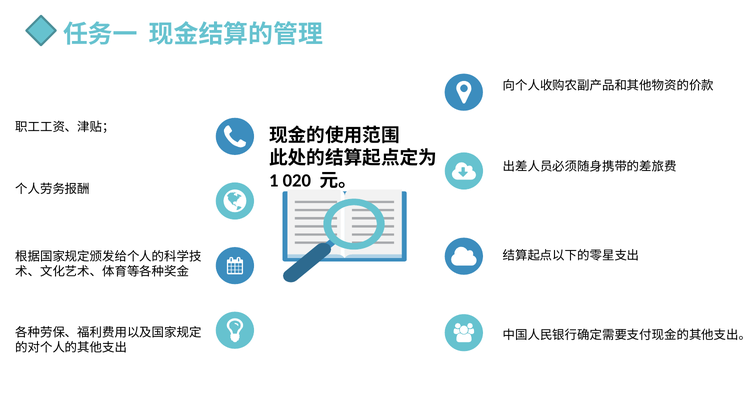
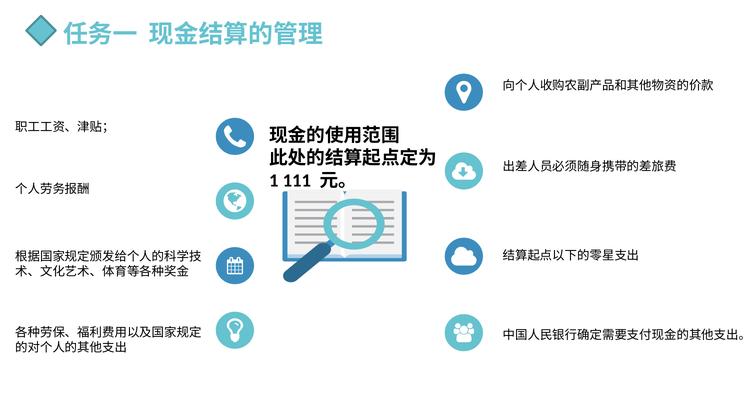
020: 020 -> 111
